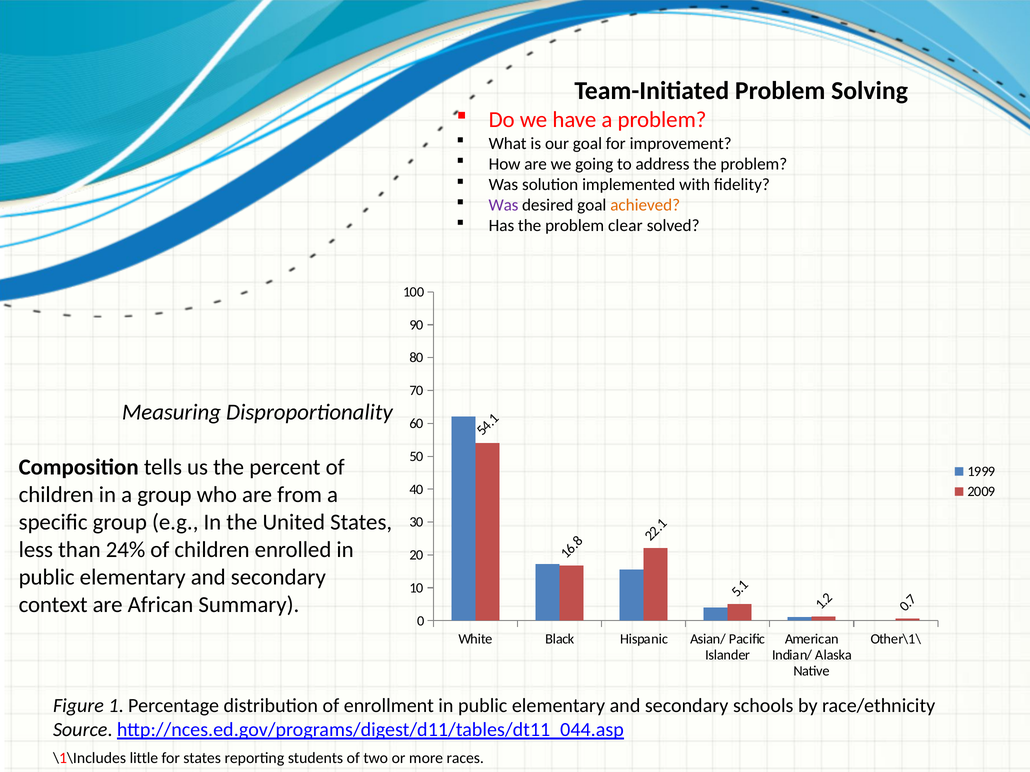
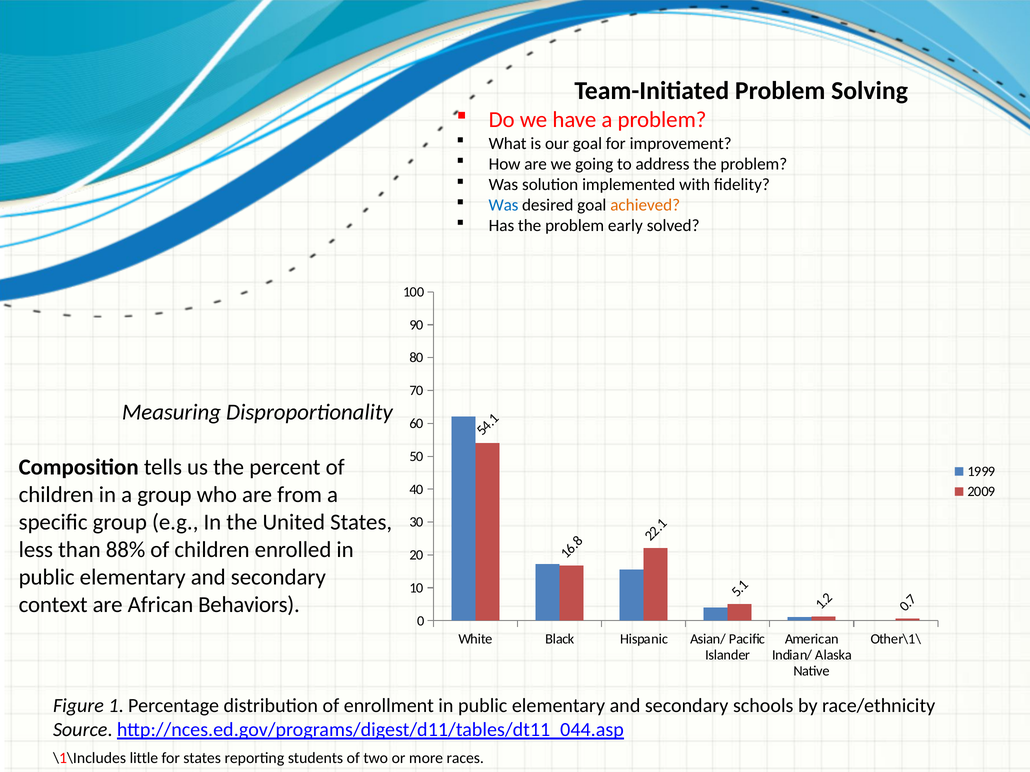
Was at (503, 205) colour: purple -> blue
clear: clear -> early
24%: 24% -> 88%
Summary: Summary -> Behaviors
